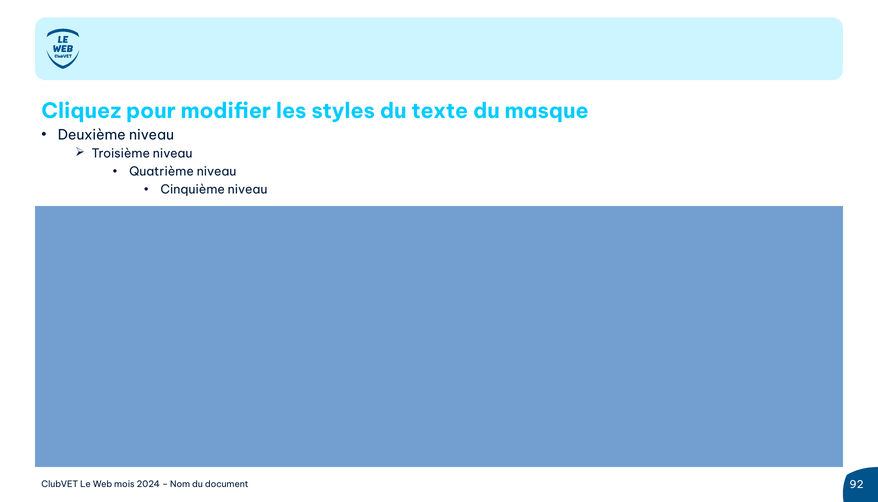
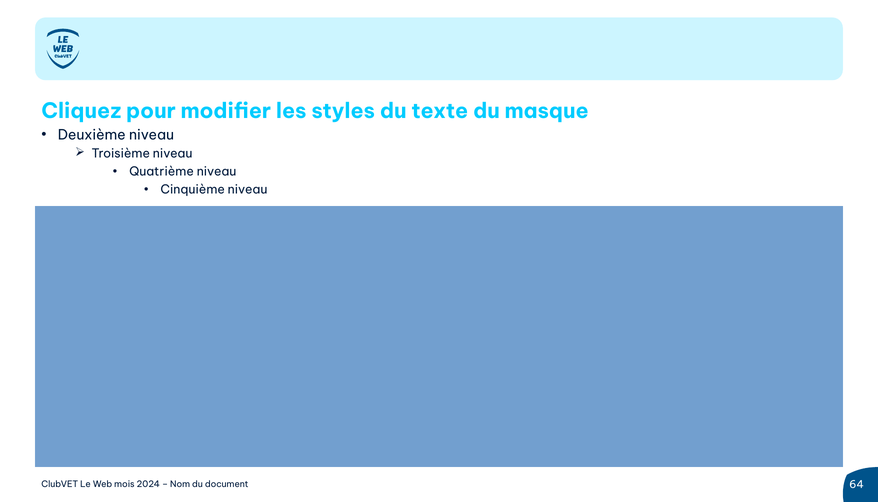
92: 92 -> 64
